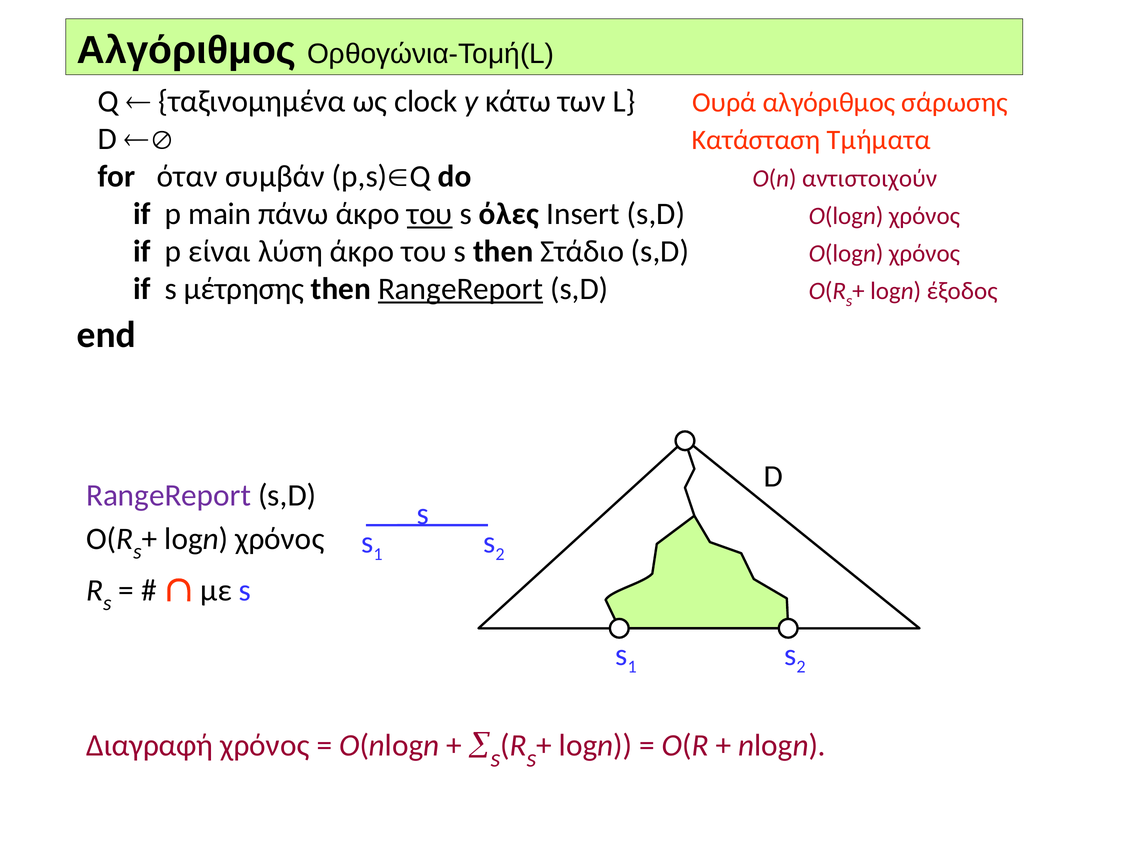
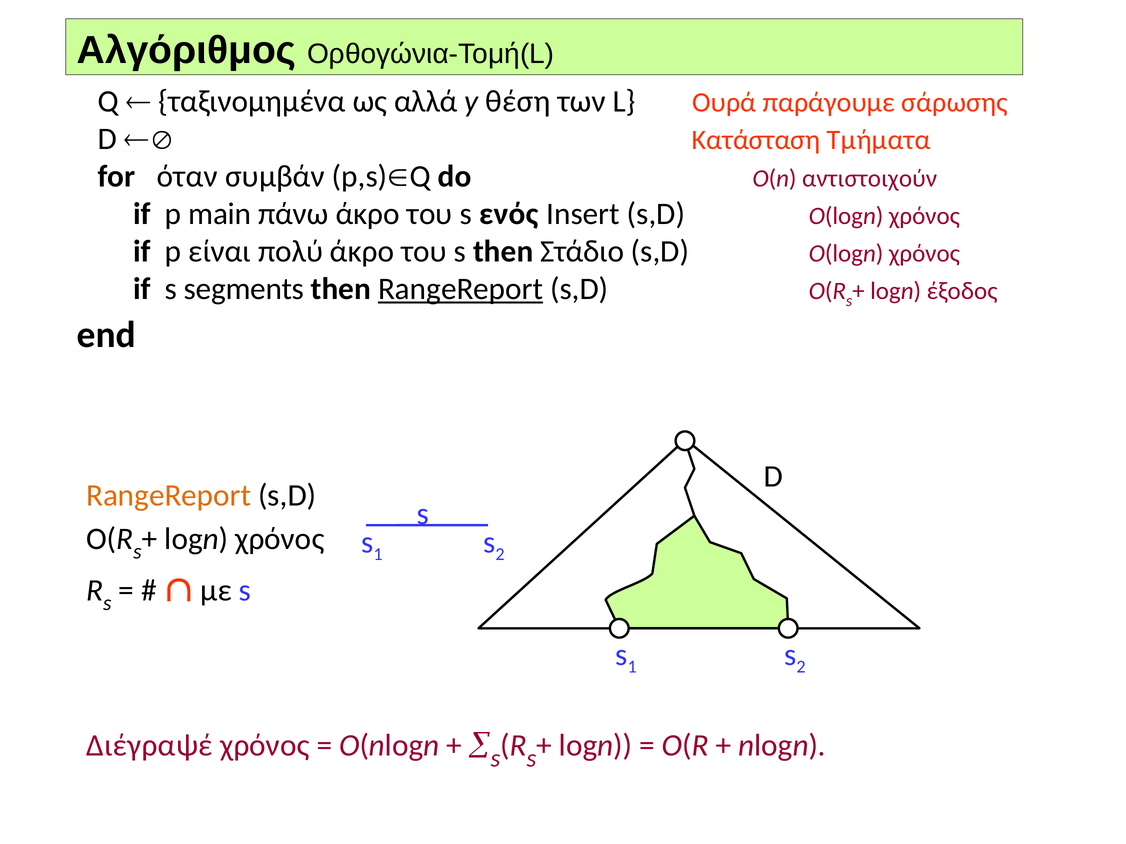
clock: clock -> αλλά
κάτω: κάτω -> θέση
Ουρά αλγόριθμος: αλγόριθμος -> παράγουμε
του at (430, 214) underline: present -> none
όλες: όλες -> ενός
λύση: λύση -> πολύ
μέτρησης: μέτρησης -> segments
RangeReport at (169, 496) colour: purple -> orange
Διαγραφή: Διαγραφή -> Διέγραψέ
